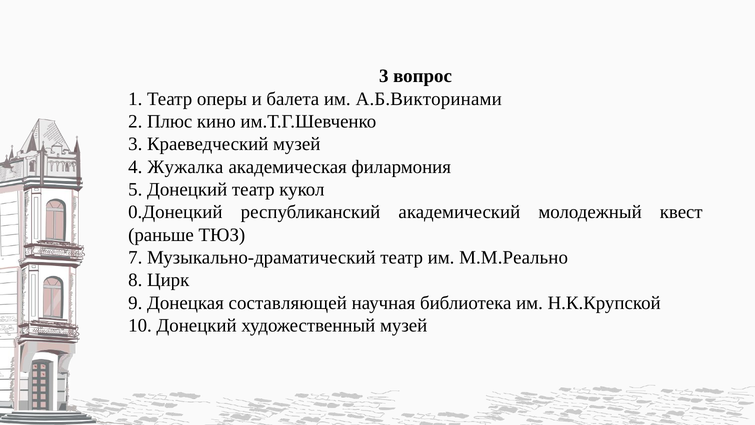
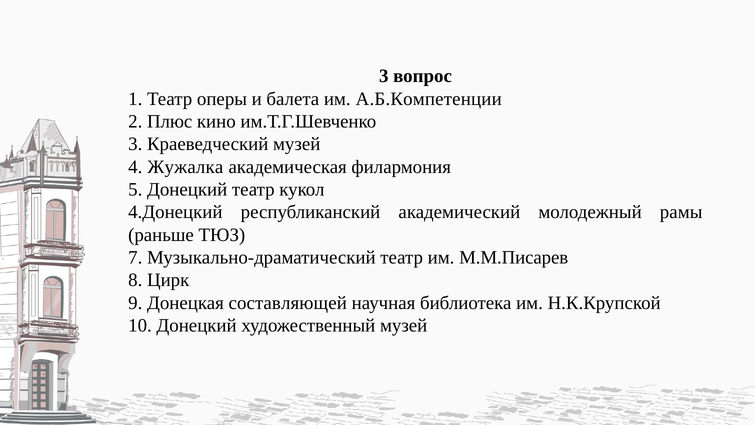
А.Б.Викторинами: А.Б.Викторинами -> А.Б.Компетенции
0.Донецкий: 0.Донецкий -> 4.Донецкий
квест: квест -> рамы
М.М.Реально: М.М.Реально -> М.М.Писарев
